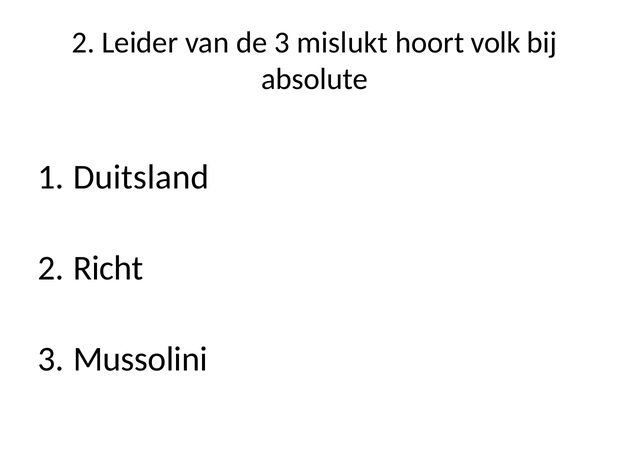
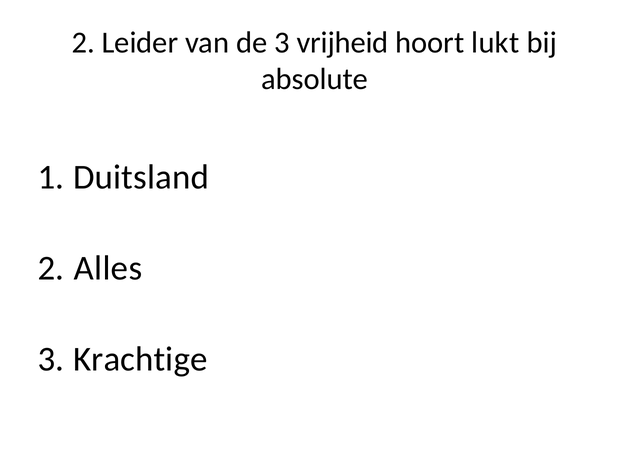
mislukt: mislukt -> vrijheid
volk: volk -> lukt
Richt: Richt -> Alles
Mussolini: Mussolini -> Krachtige
